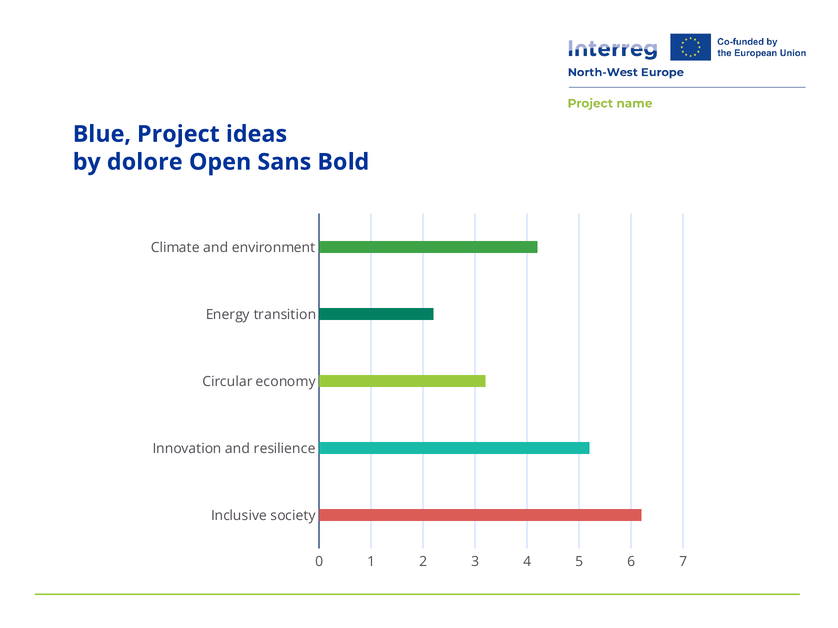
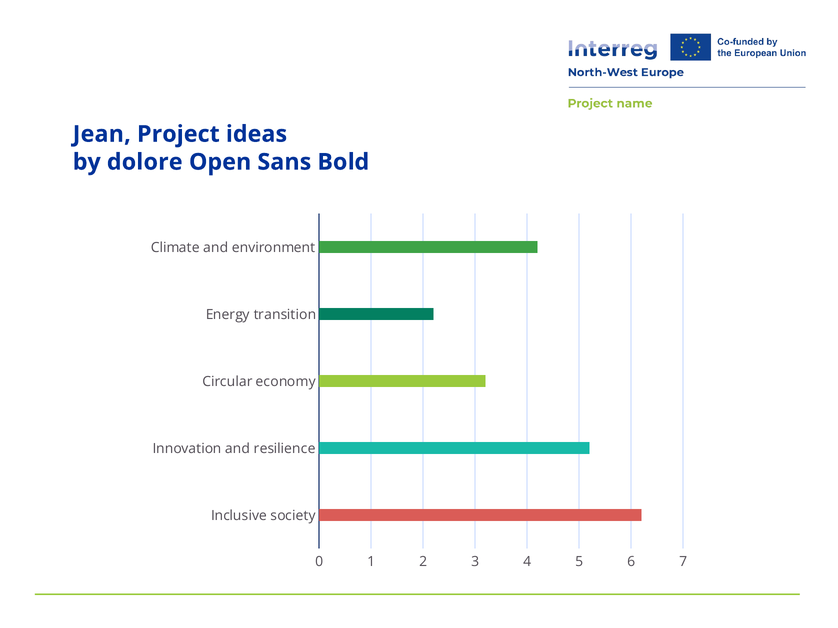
Blue: Blue -> Jean
